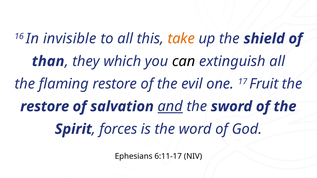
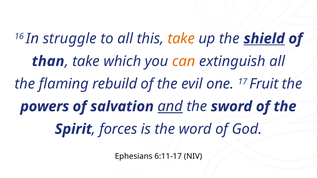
invisible: invisible -> struggle
shield underline: none -> present
they at (86, 61): they -> take
can colour: black -> orange
flaming restore: restore -> rebuild
restore at (45, 107): restore -> powers
